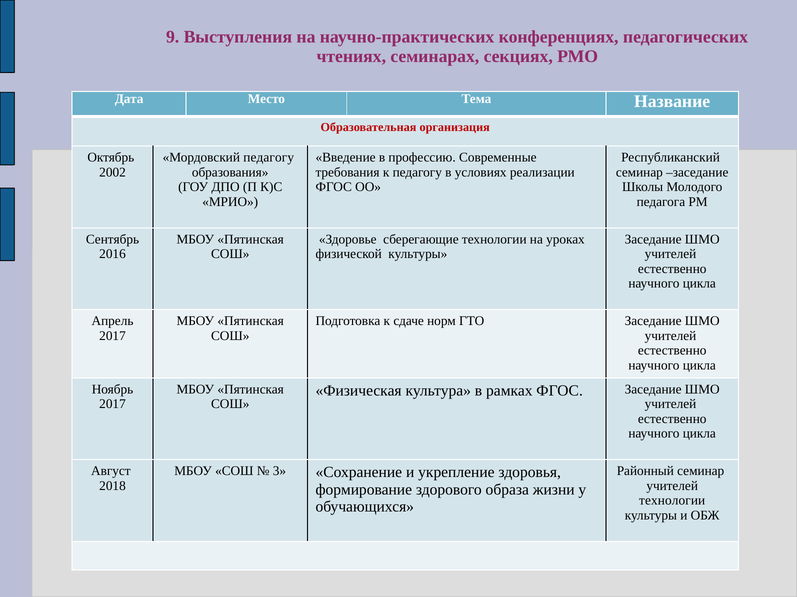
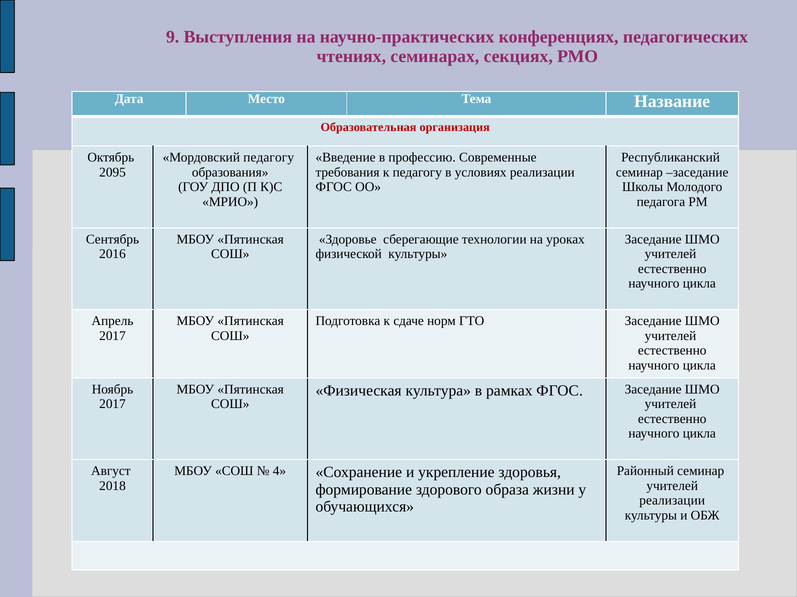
2002: 2002 -> 2095
3: 3 -> 4
технологии at (672, 501): технологии -> реализации
